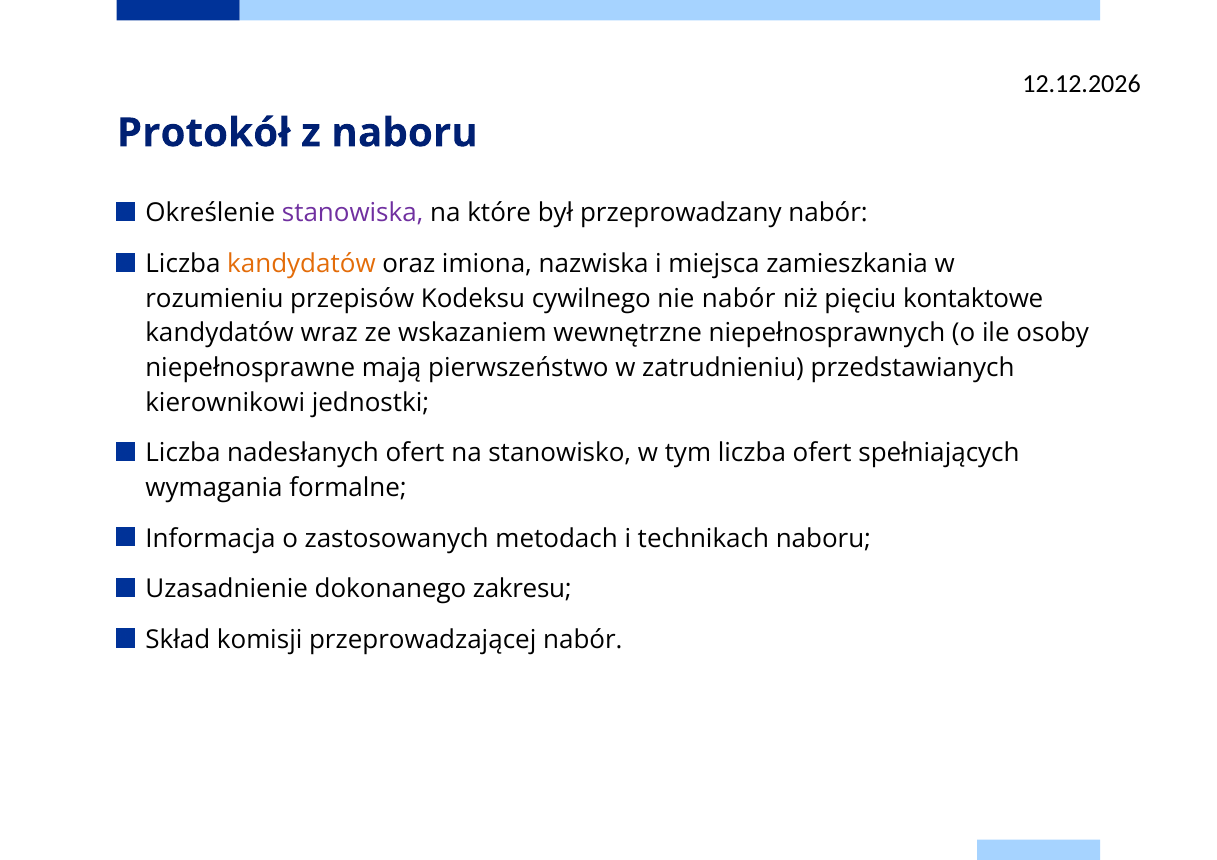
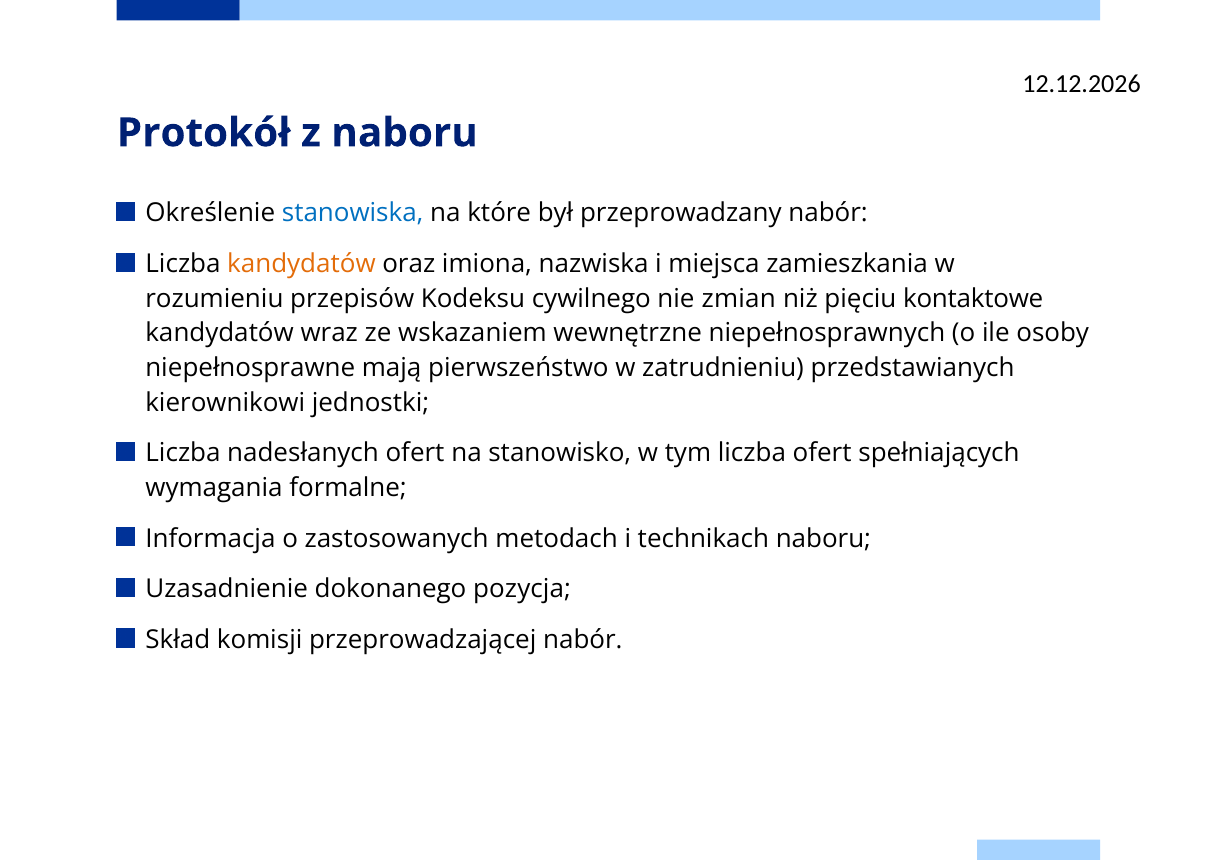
stanowiska colour: purple -> blue
nie nabór: nabór -> zmian
zakresu: zakresu -> pozycja
